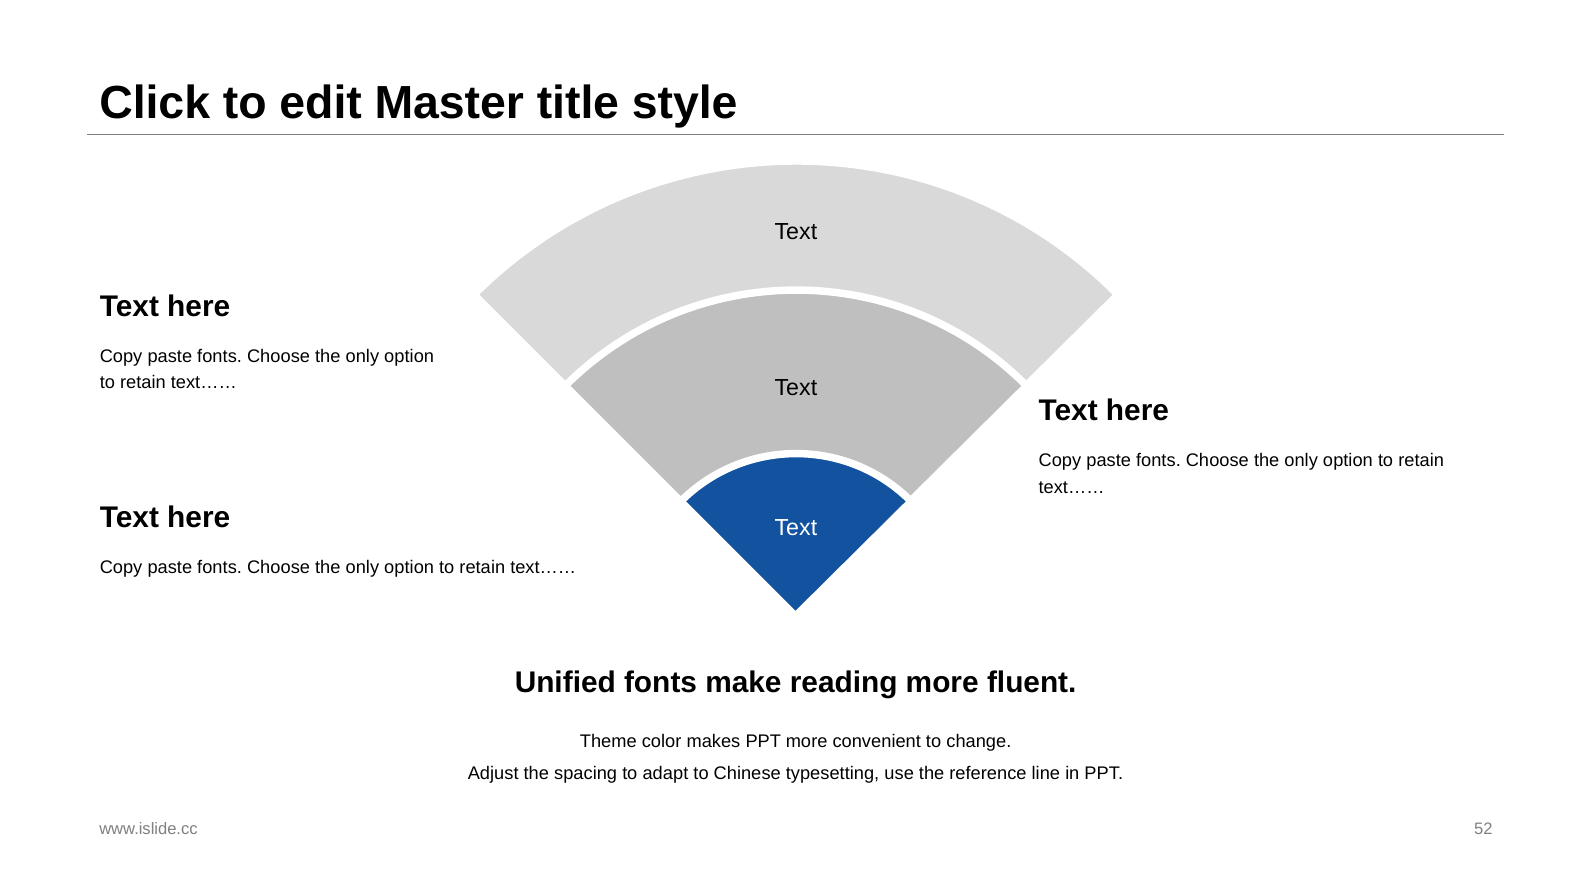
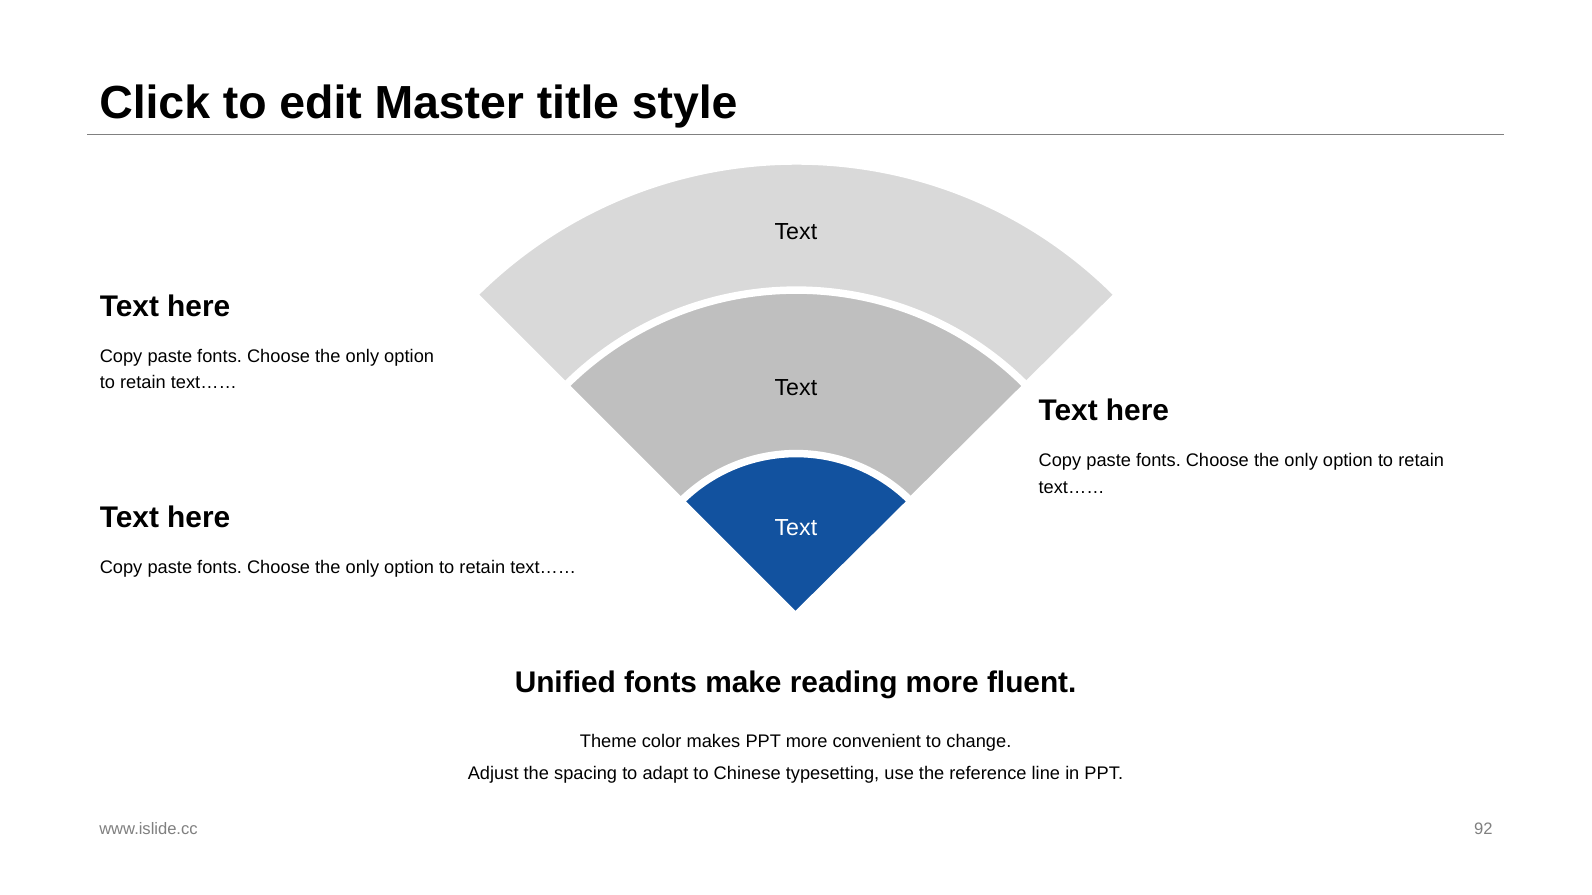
52: 52 -> 92
